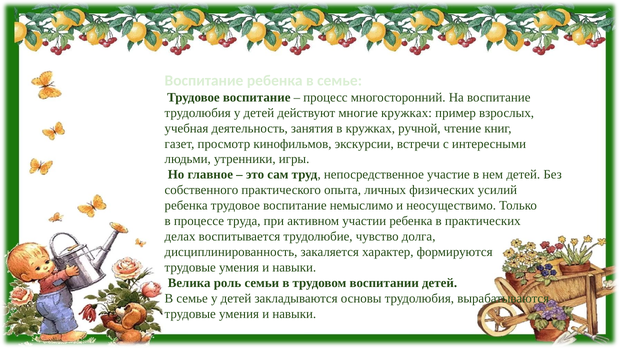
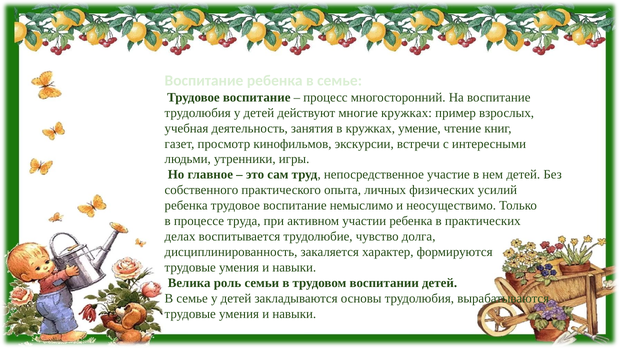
ручной: ручной -> умение
